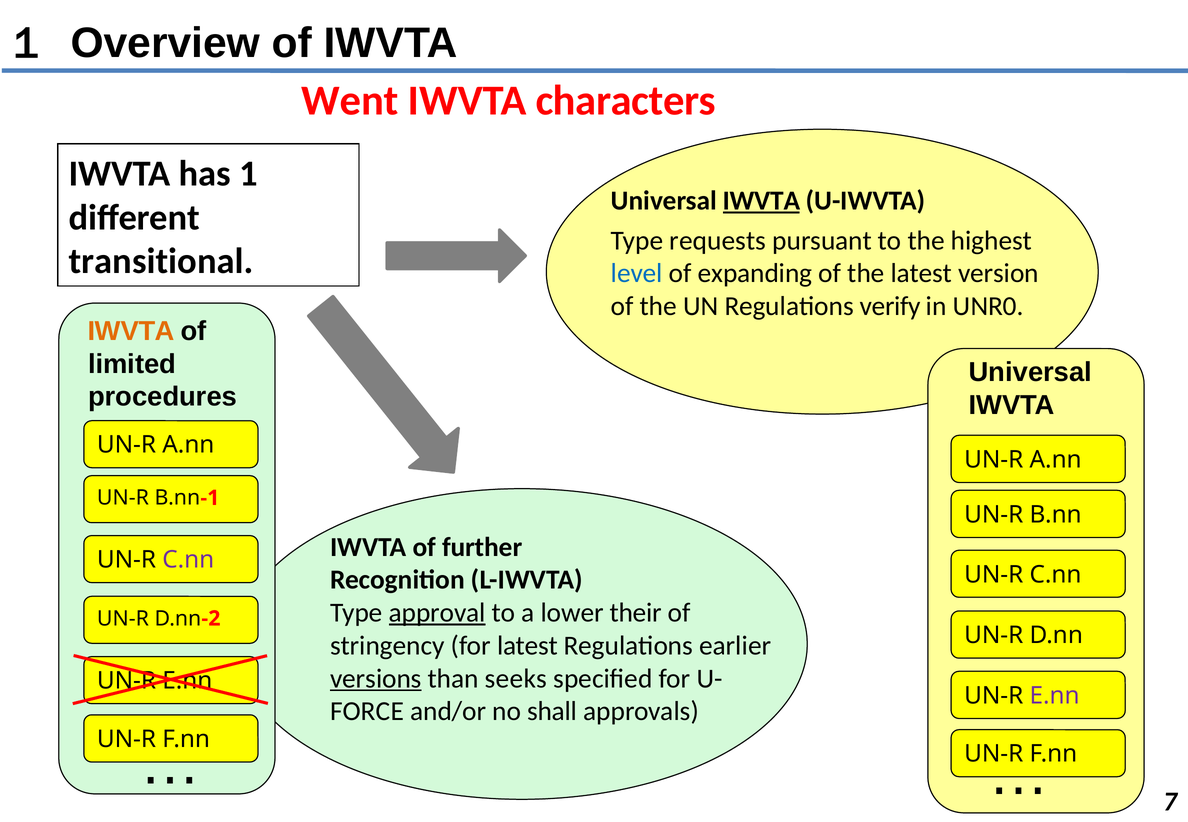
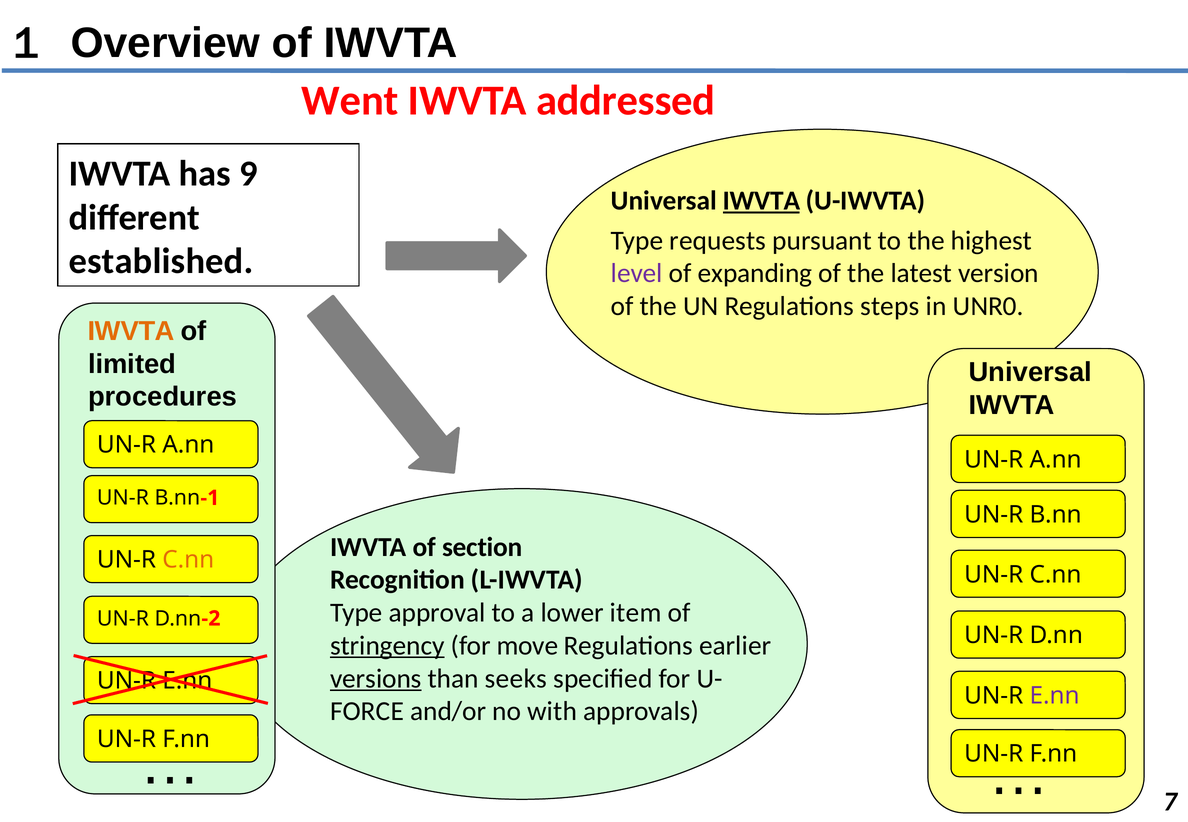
characters: characters -> addressed
1: 1 -> 9
transitional: transitional -> established
level colour: blue -> purple
verify: verify -> steps
further: further -> section
C.nn at (188, 560) colour: purple -> orange
approval underline: present -> none
their: their -> item
stringency underline: none -> present
for latest: latest -> move
shall: shall -> with
